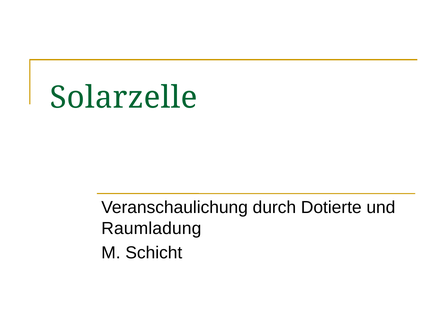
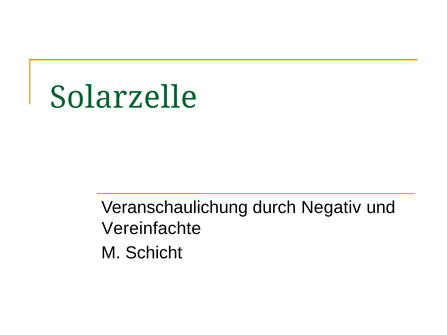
Dotierte: Dotierte -> Negativ
Raumladung: Raumladung -> Vereinfachte
